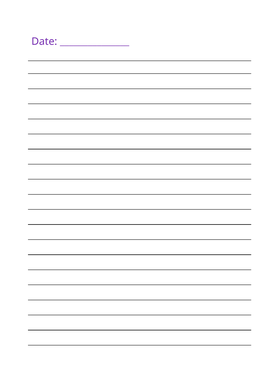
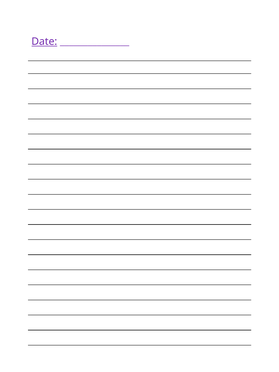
Date underline: none -> present
